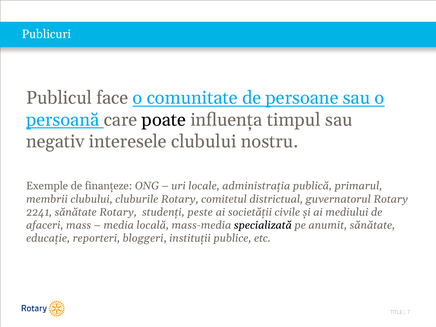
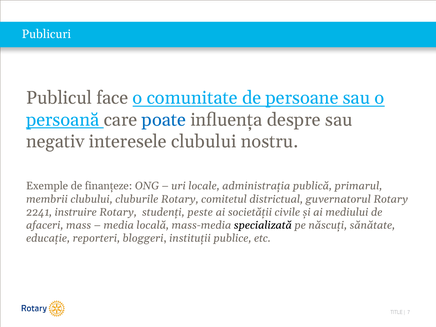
poate colour: black -> blue
timpul: timpul -> despre
2241 sănătate: sănătate -> instruire
anumit: anumit -> născuți
